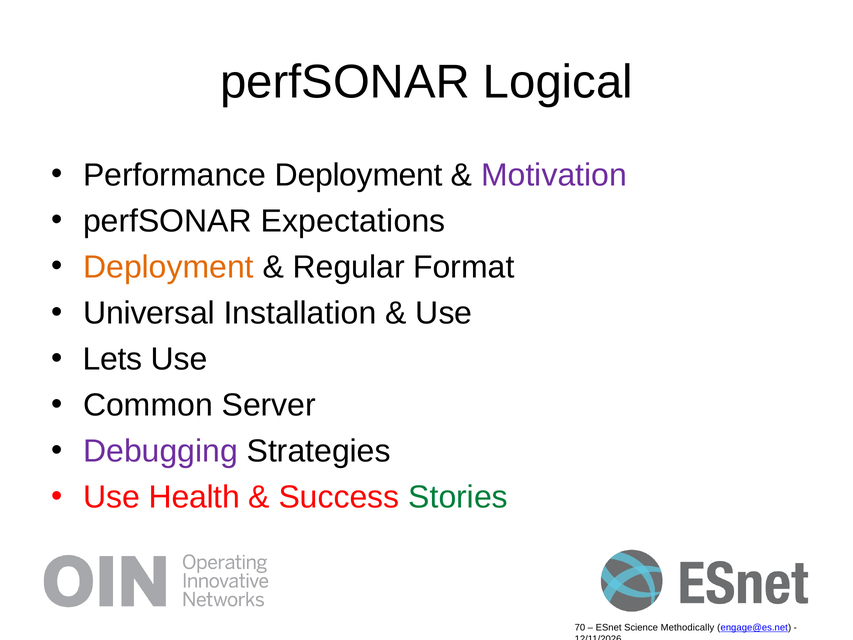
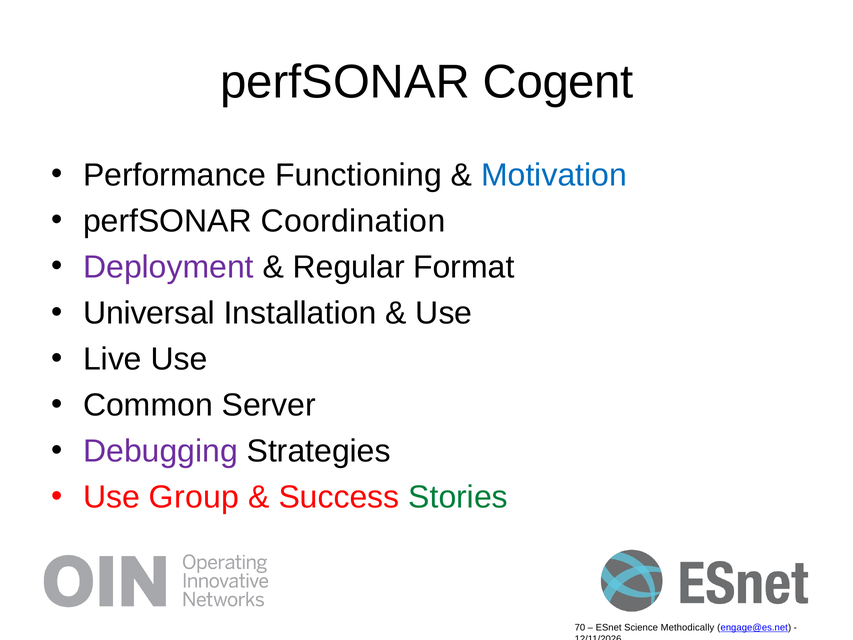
Logical: Logical -> Cogent
Performance Deployment: Deployment -> Functioning
Motivation colour: purple -> blue
Expectations: Expectations -> Coordination
Deployment at (168, 267) colour: orange -> purple
Lets: Lets -> Live
Health: Health -> Group
